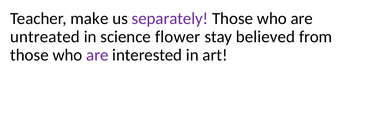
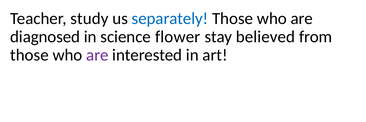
make: make -> study
separately colour: purple -> blue
untreated: untreated -> diagnosed
